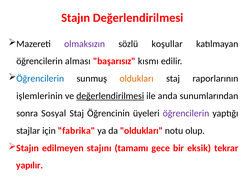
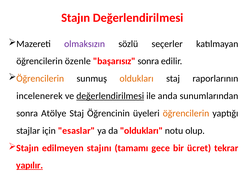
koşullar: koşullar -> seçerler
alması: alması -> özenle
başarısız kısmı: kısmı -> sonra
Öğrencilerin at (40, 78) colour: blue -> orange
işlemlerinin: işlemlerinin -> incelenerek
Sosyal: Sosyal -> Atölye
öğrencilerin at (186, 113) colour: purple -> orange
fabrika: fabrika -> esaslar
eksik: eksik -> ücret
yapılır underline: none -> present
